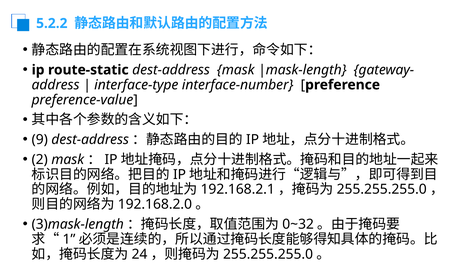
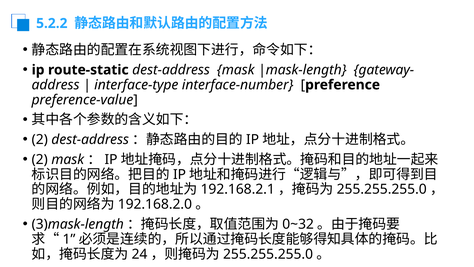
9 at (40, 139): 9 -> 2
